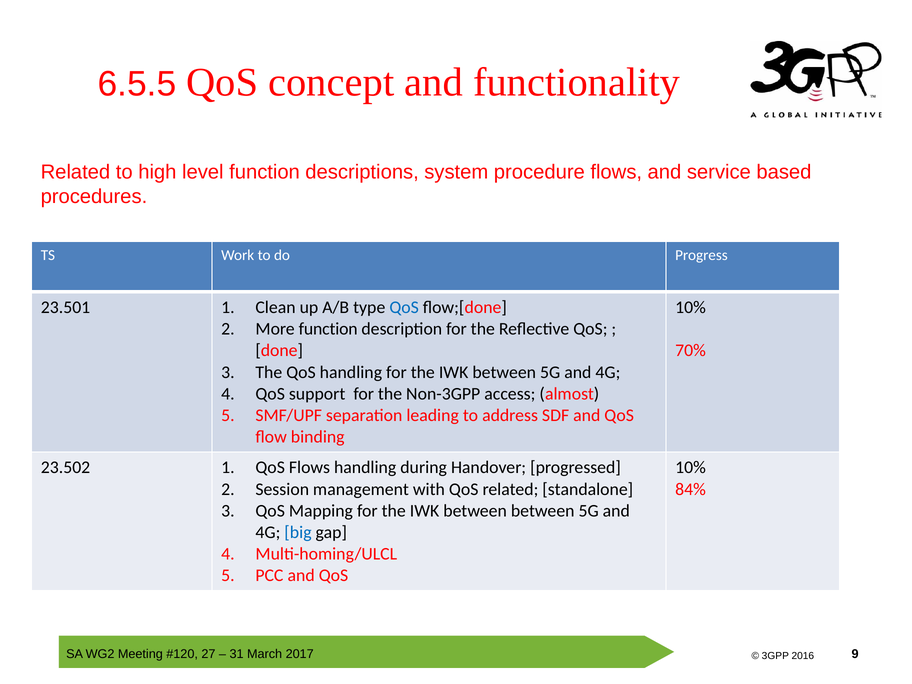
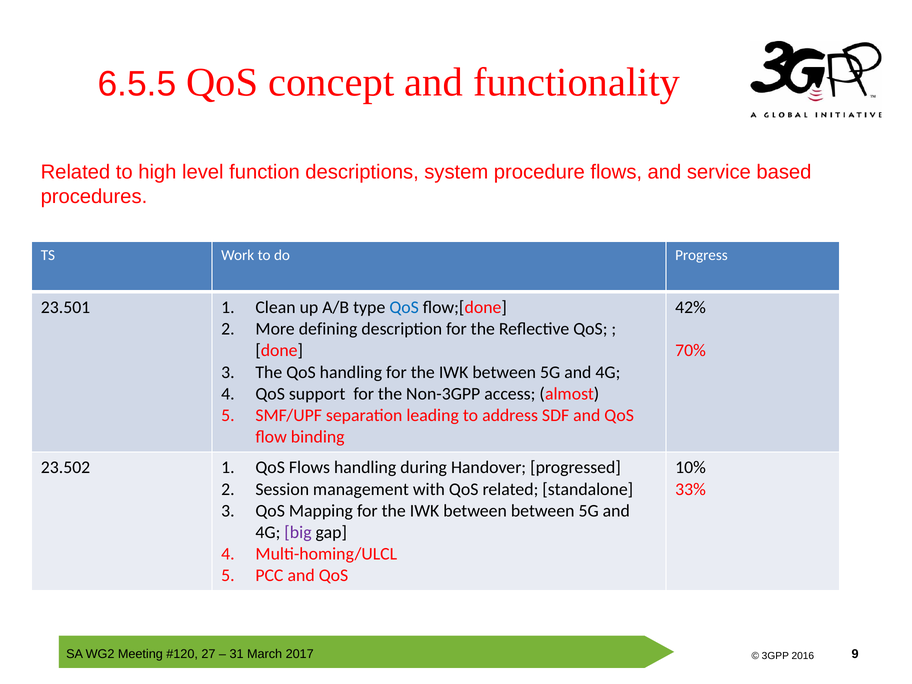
10% at (691, 307): 10% -> 42%
More function: function -> defining
84%: 84% -> 33%
big colour: blue -> purple
